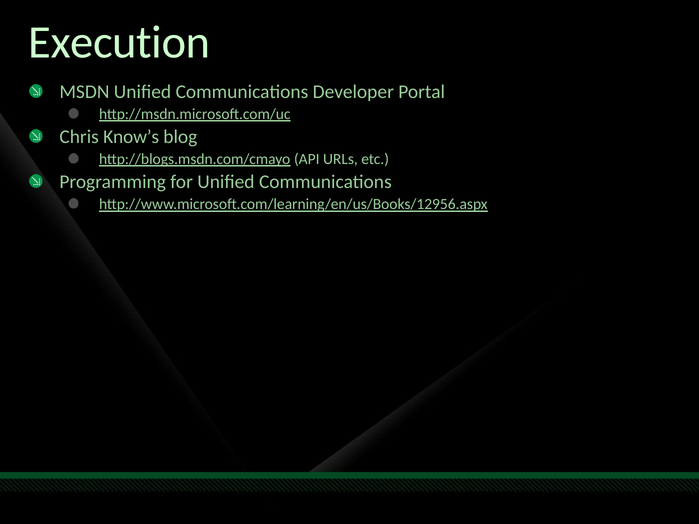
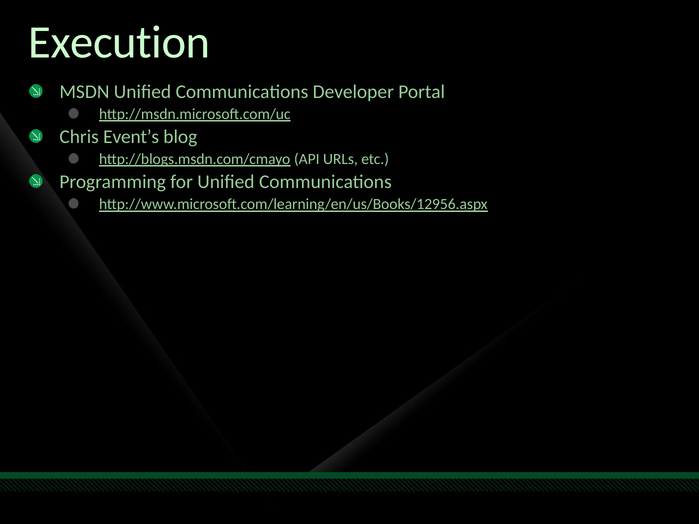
Know’s: Know’s -> Event’s
